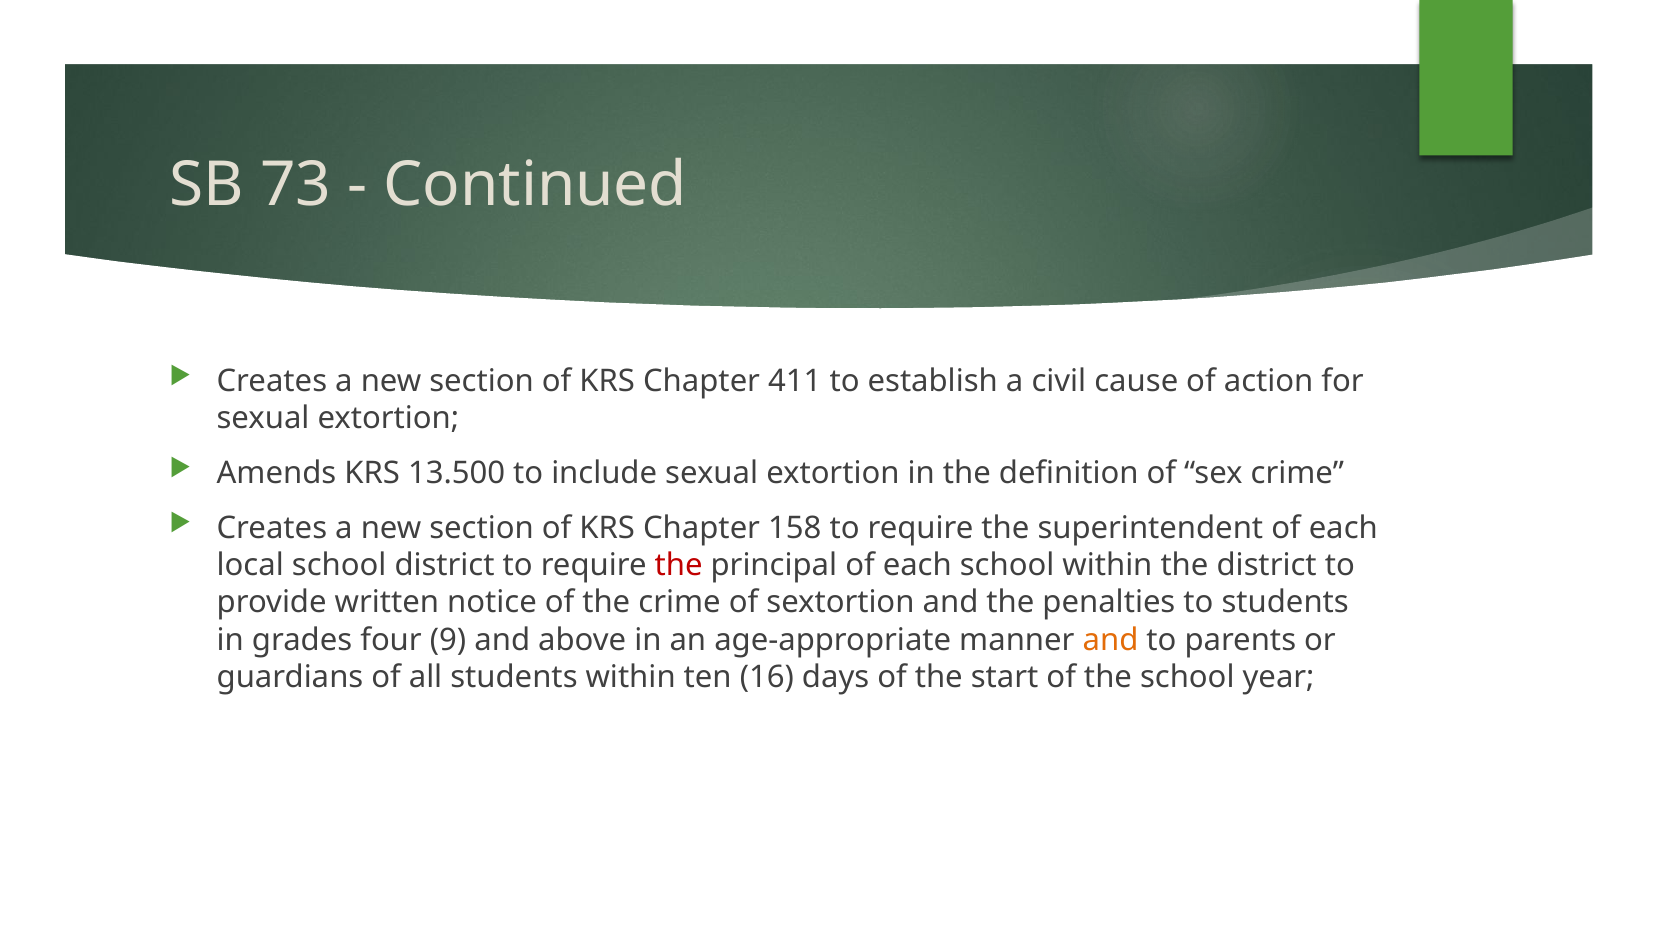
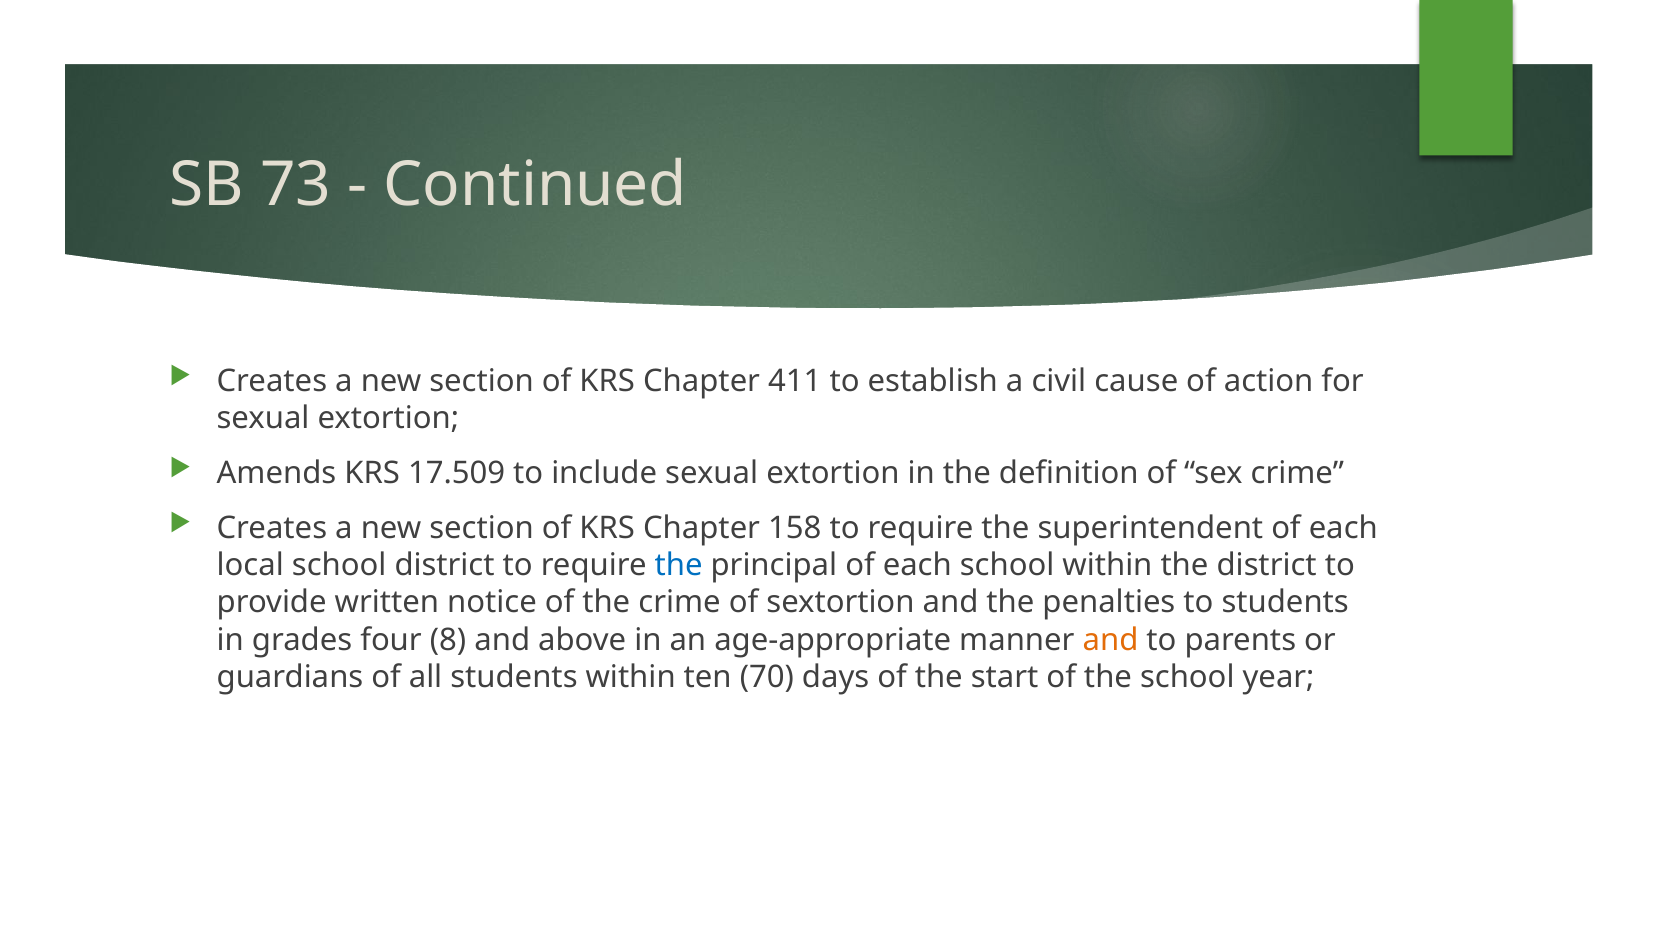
13.500: 13.500 -> 17.509
the at (679, 565) colour: red -> blue
9: 9 -> 8
16: 16 -> 70
